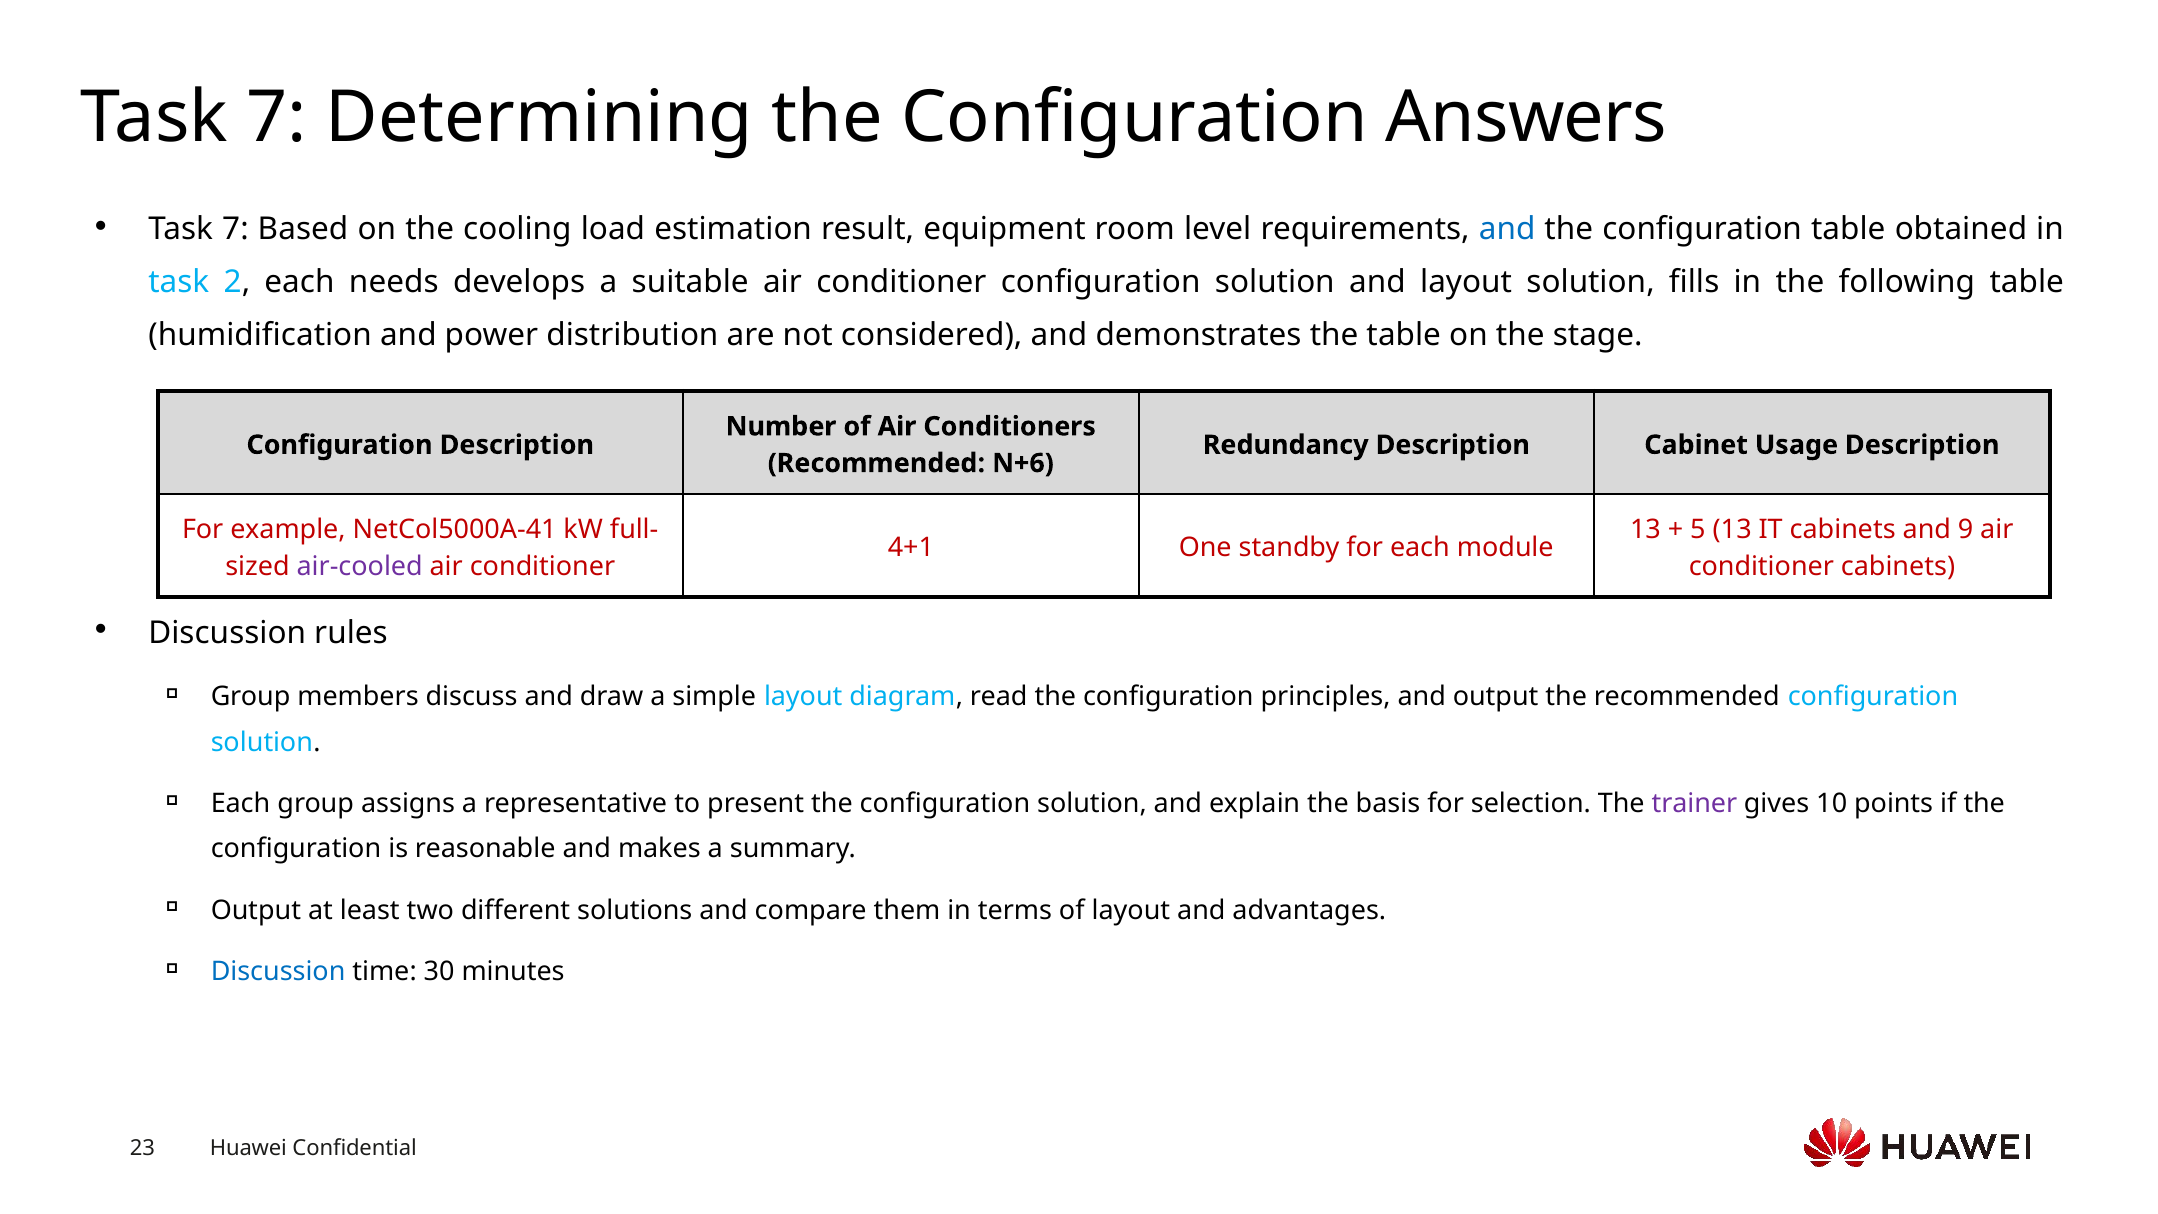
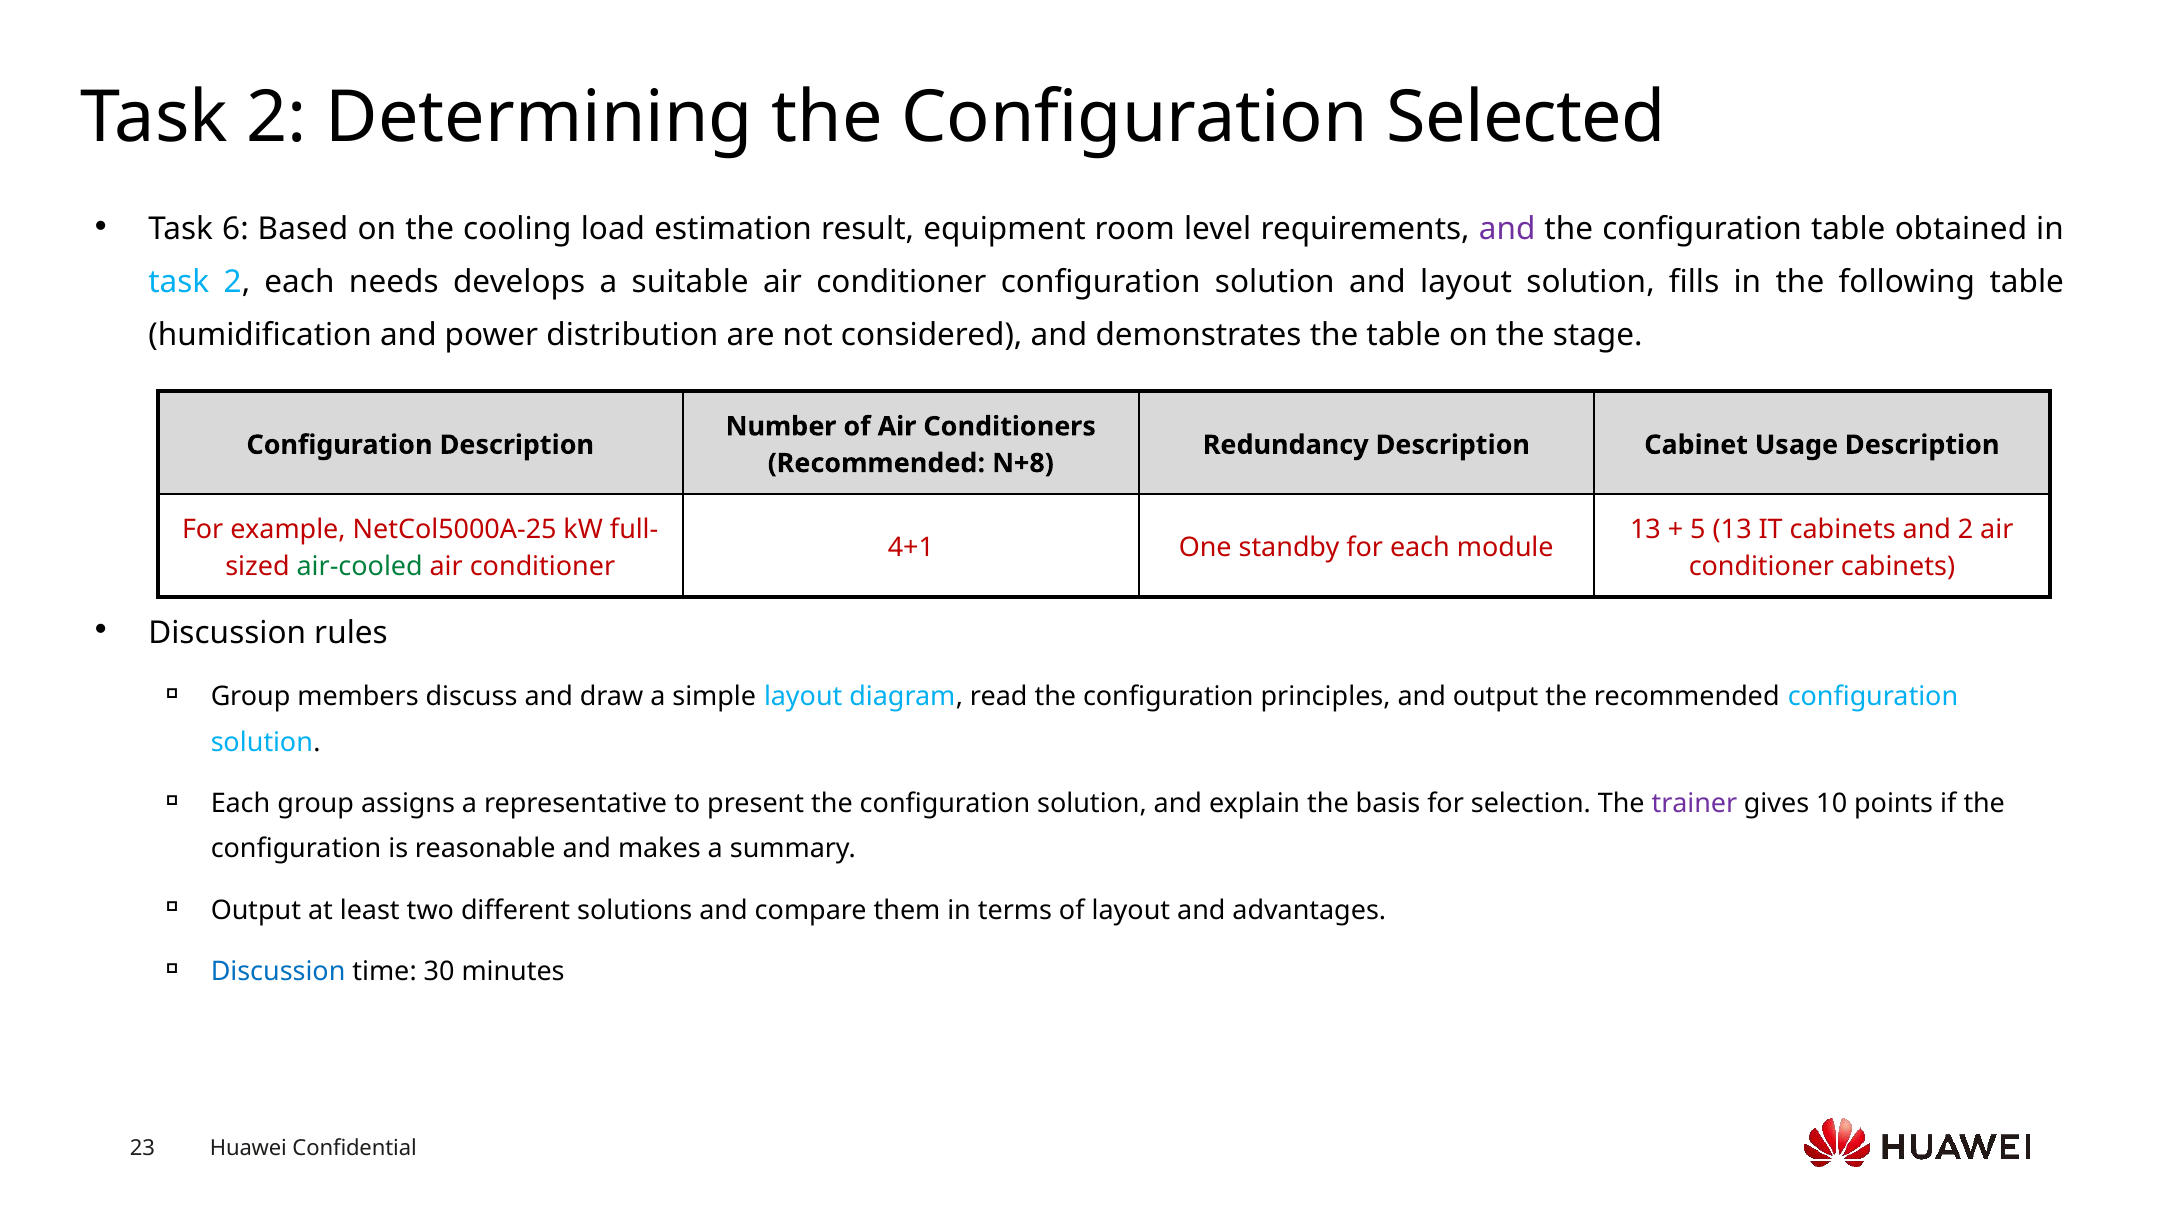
7 at (277, 118): 7 -> 2
Answers: Answers -> Selected
7 at (235, 230): 7 -> 6
and at (1507, 230) colour: blue -> purple
N+6: N+6 -> N+8
NetCol5000A-41: NetCol5000A-41 -> NetCol5000A-25
and 9: 9 -> 2
air-cooled colour: purple -> green
